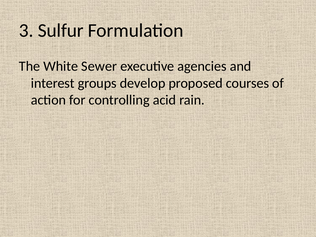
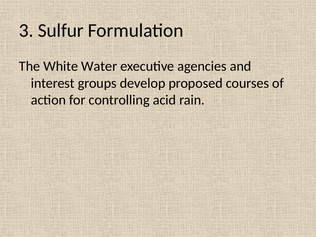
Sewer: Sewer -> Water
